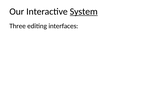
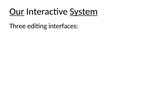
Our underline: none -> present
